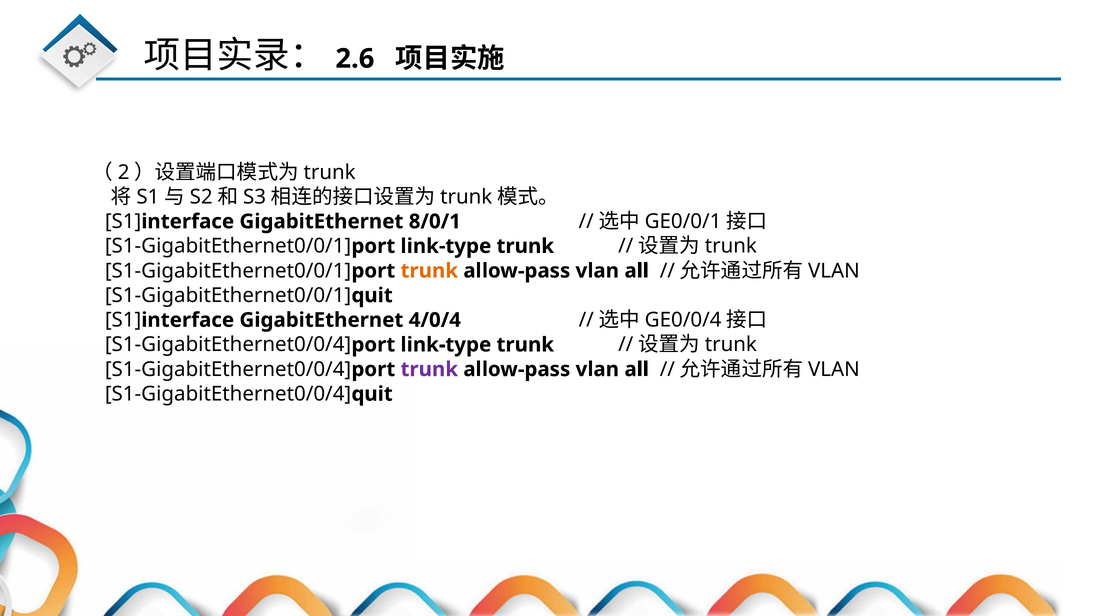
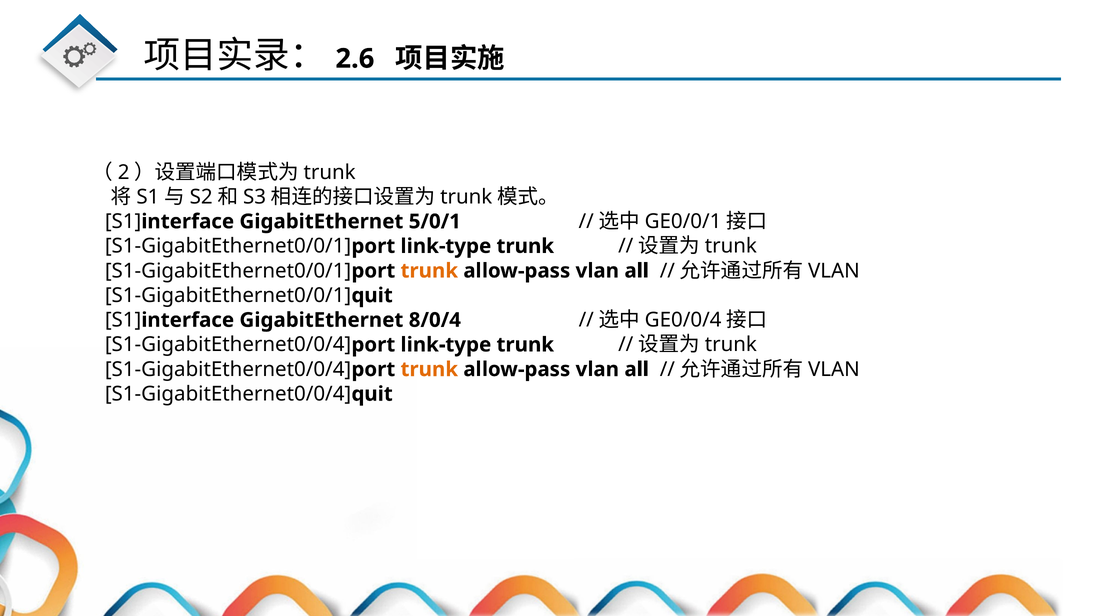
8/0/1: 8/0/1 -> 5/0/1
4/0/4: 4/0/4 -> 8/0/4
trunk at (429, 369) colour: purple -> orange
